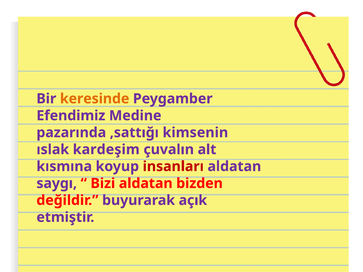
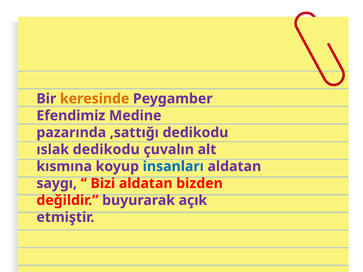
,sattığı kimsenin: kimsenin -> dedikodu
ıslak kardeşim: kardeşim -> dedikodu
insanları colour: red -> blue
